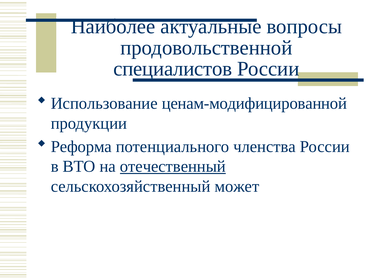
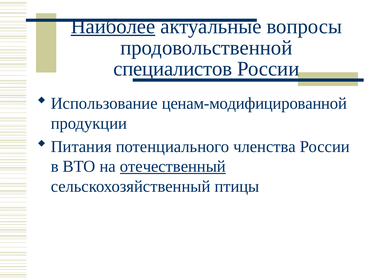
Наиболее underline: none -> present
Реформа: Реформа -> Питания
может: может -> птицы
